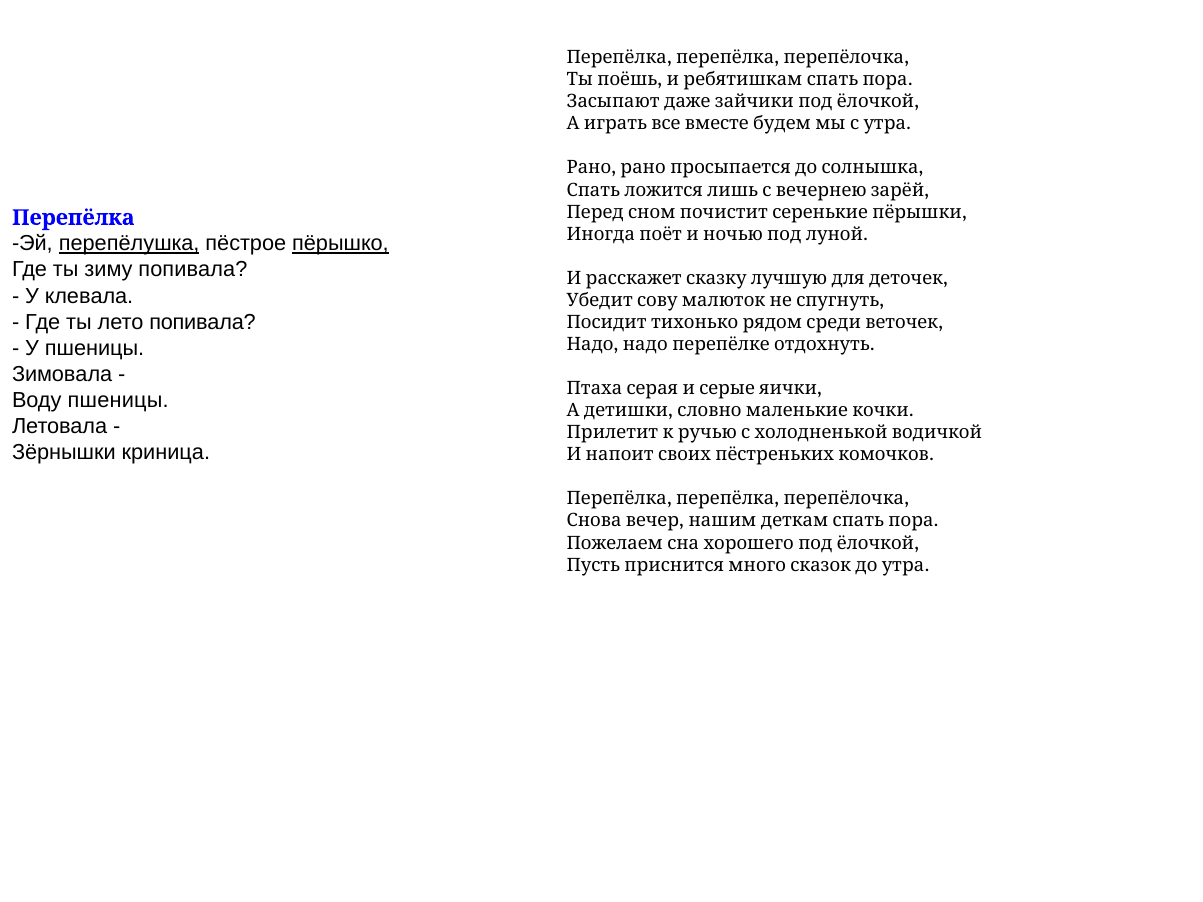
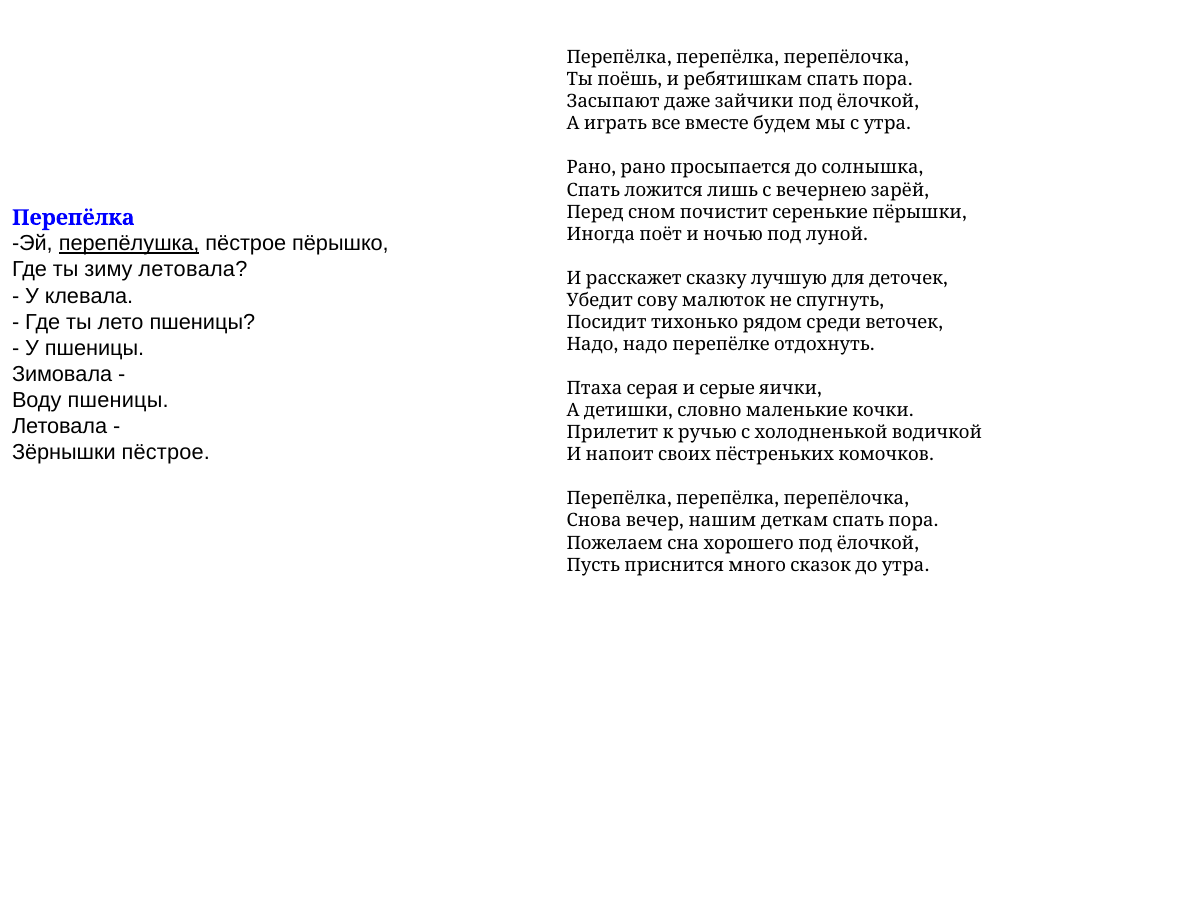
пёрышко underline: present -> none
зиму попивала: попивала -> летовала
лето попивала: попивала -> пшеницы
Зёрнышки криница: криница -> пёстрое
